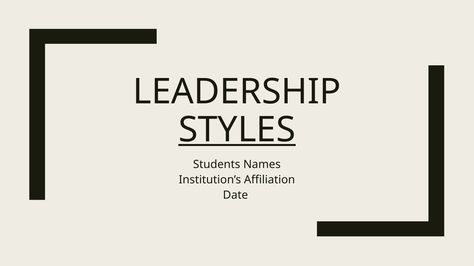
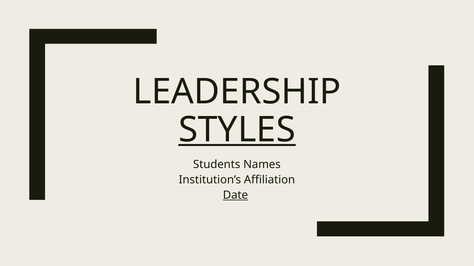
Date underline: none -> present
